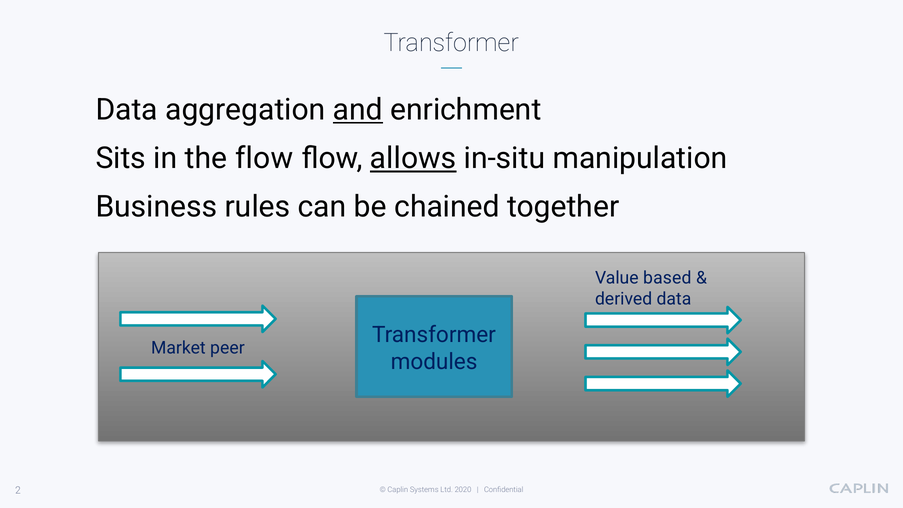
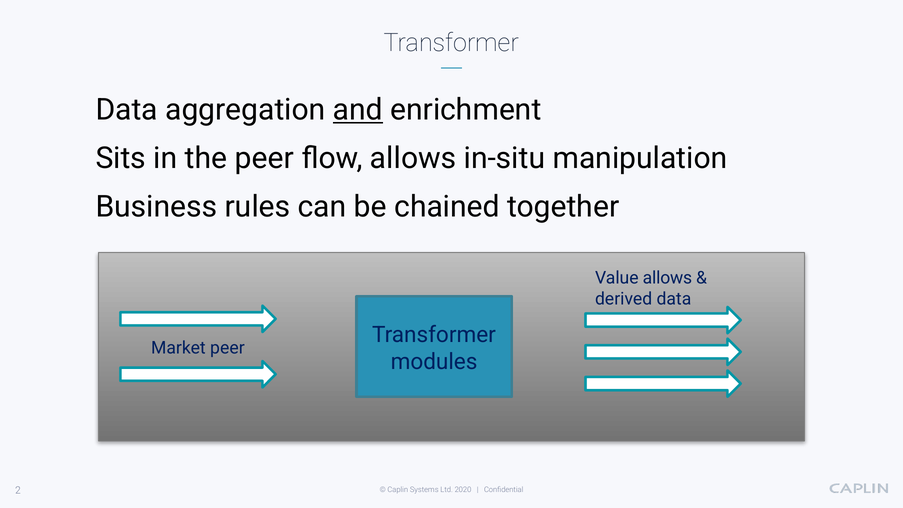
the flow: flow -> peer
allows at (413, 158) underline: present -> none
Value based: based -> allows
